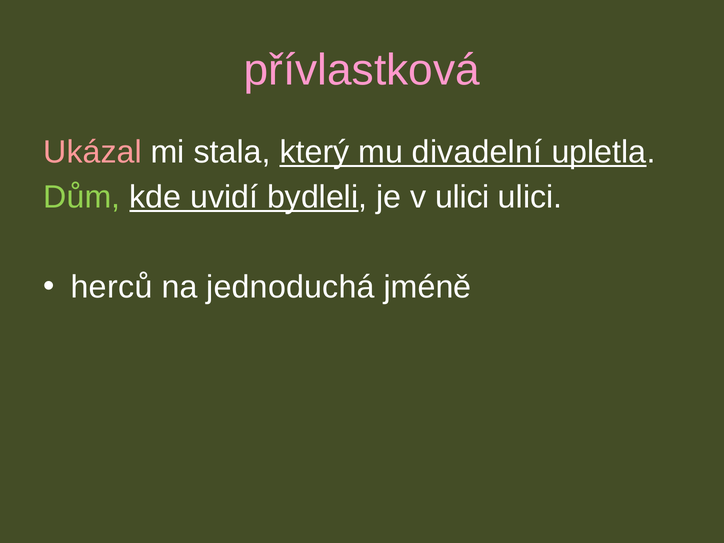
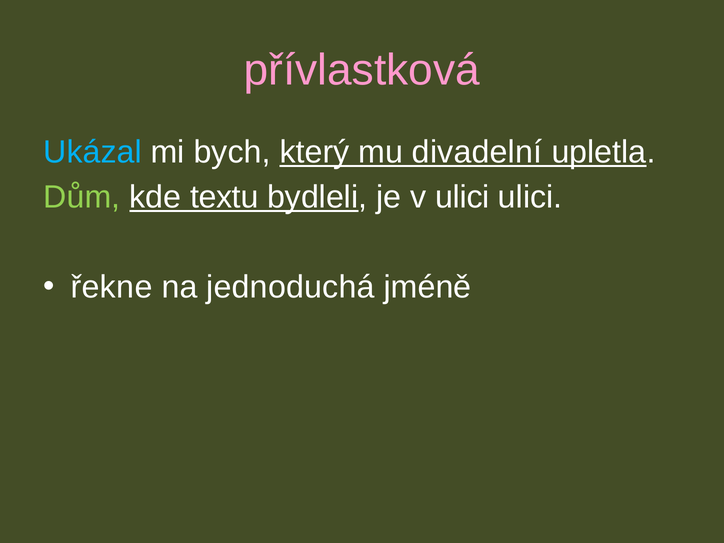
Ukázal colour: pink -> light blue
stala: stala -> bych
uvidí: uvidí -> textu
herců: herců -> řekne
